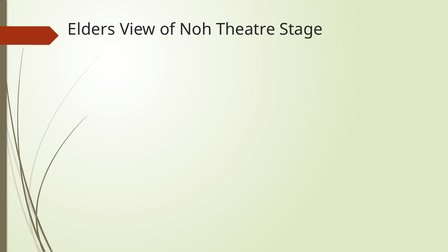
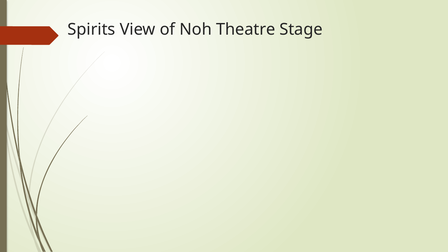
Elders: Elders -> Spirits
